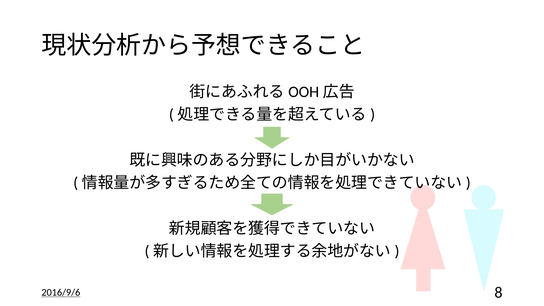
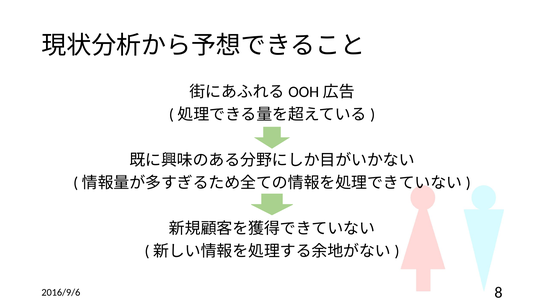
2016/9/6 underline: present -> none
